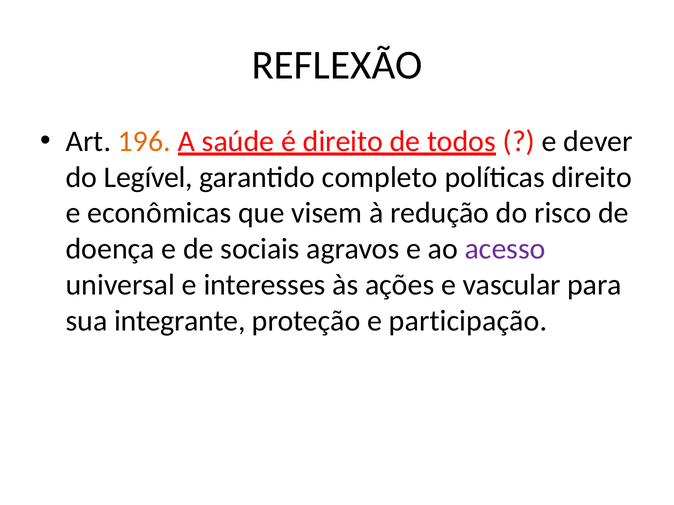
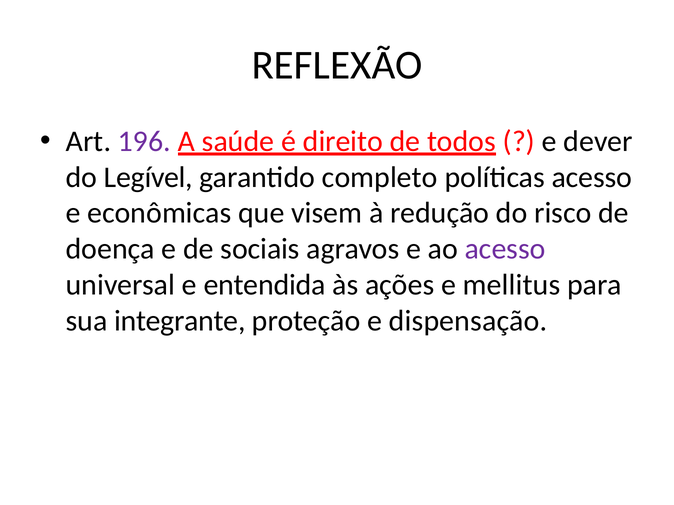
196 colour: orange -> purple
políticas direito: direito -> acesso
interesses: interesses -> entendida
vascular: vascular -> mellitus
participação: participação -> dispensação
